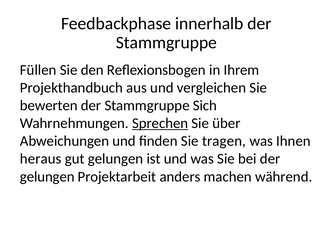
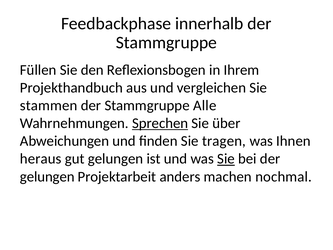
bewerten: bewerten -> stammen
Sich: Sich -> Alle
Sie at (226, 159) underline: none -> present
während: während -> nochmal
